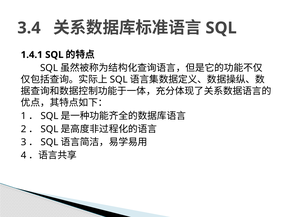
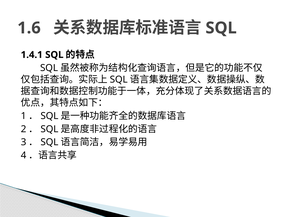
3.4: 3.4 -> 1.6
